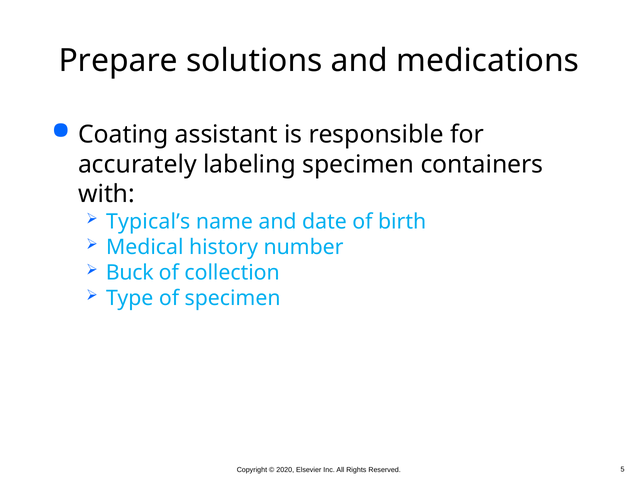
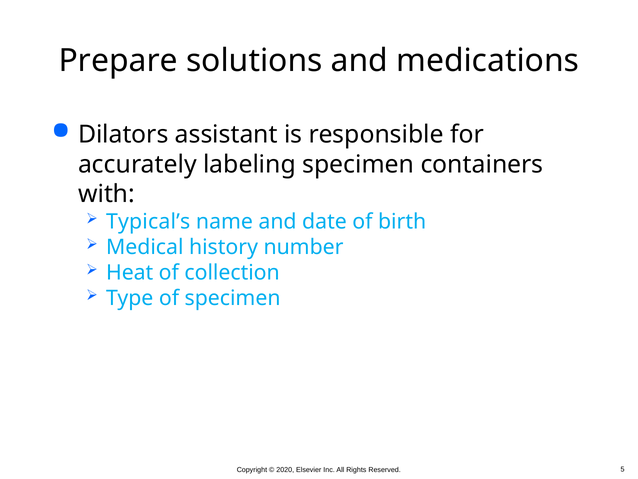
Coating: Coating -> Dilators
Buck: Buck -> Heat
